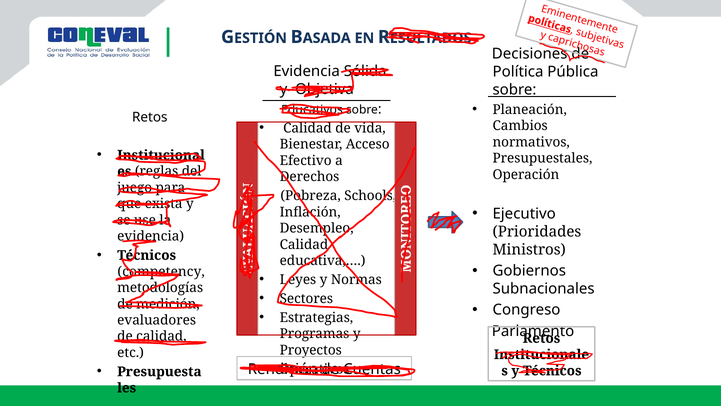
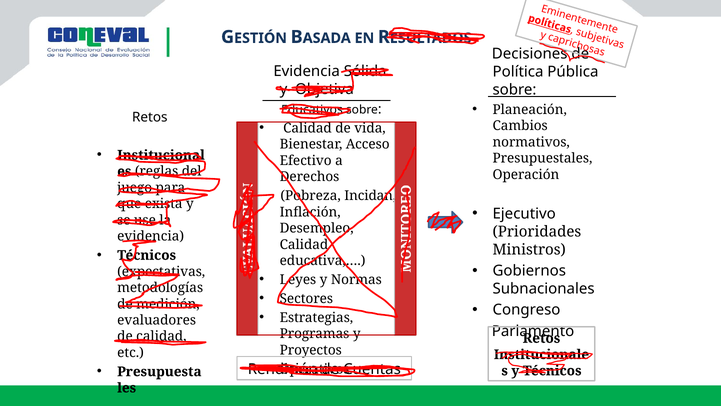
Schools: Schools -> Incidan
competency: competency -> expectativas
